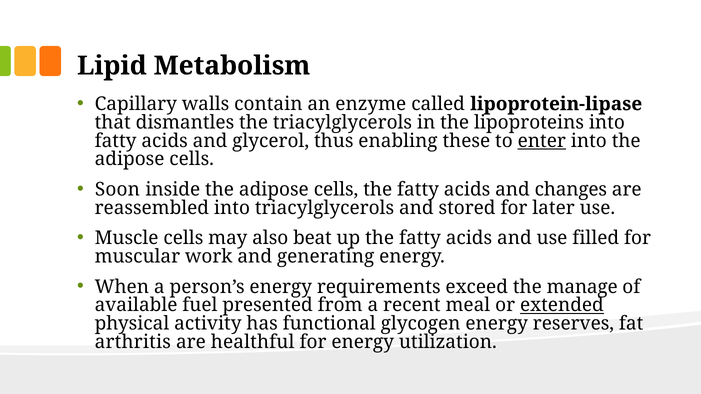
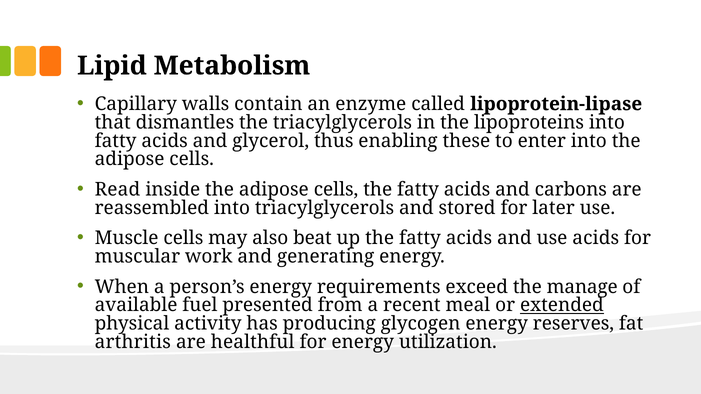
enter underline: present -> none
Soon: Soon -> Read
changes: changes -> carbons
use filled: filled -> acids
functional: functional -> producing
